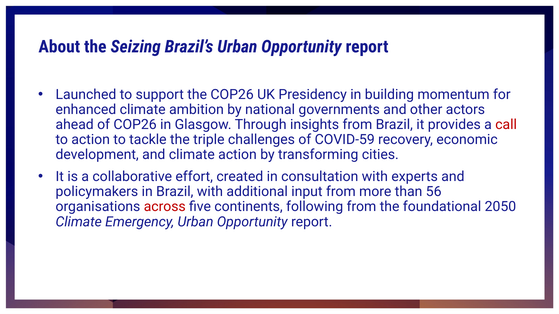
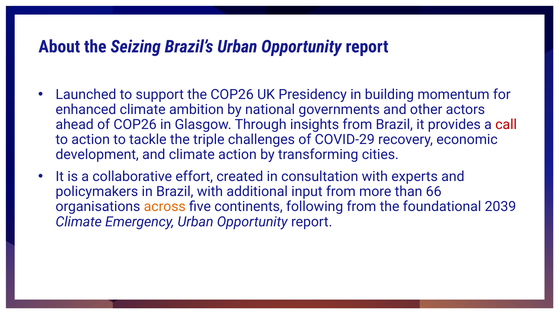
COVID-59: COVID-59 -> COVID-29
56: 56 -> 66
across colour: red -> orange
2050: 2050 -> 2039
